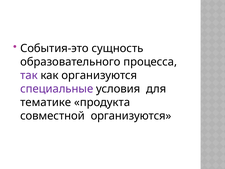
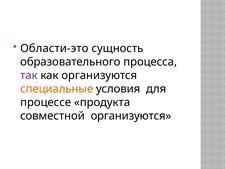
События-это: События-это -> Области-это
специальные colour: purple -> orange
тематике: тематике -> процессе
